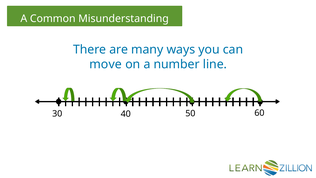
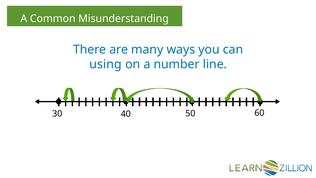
move: move -> using
